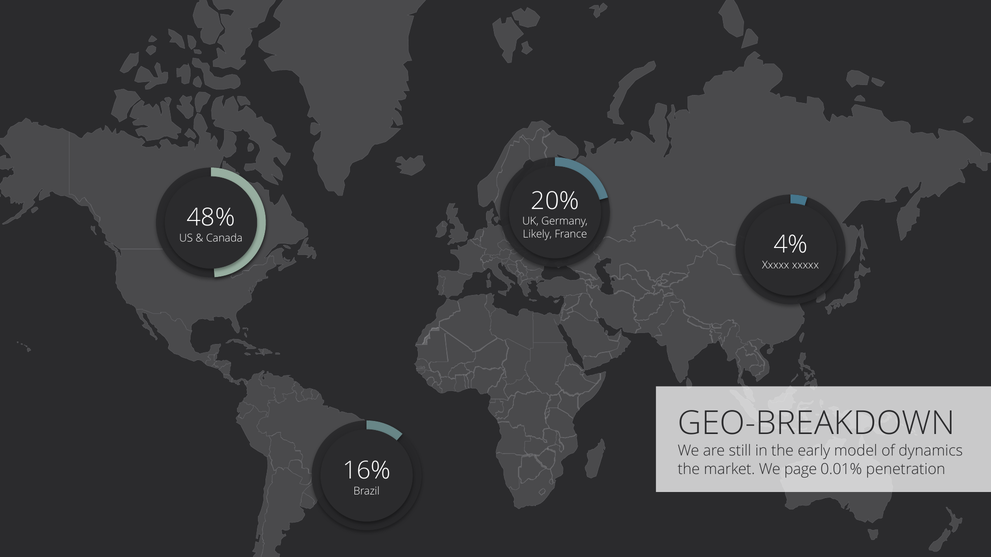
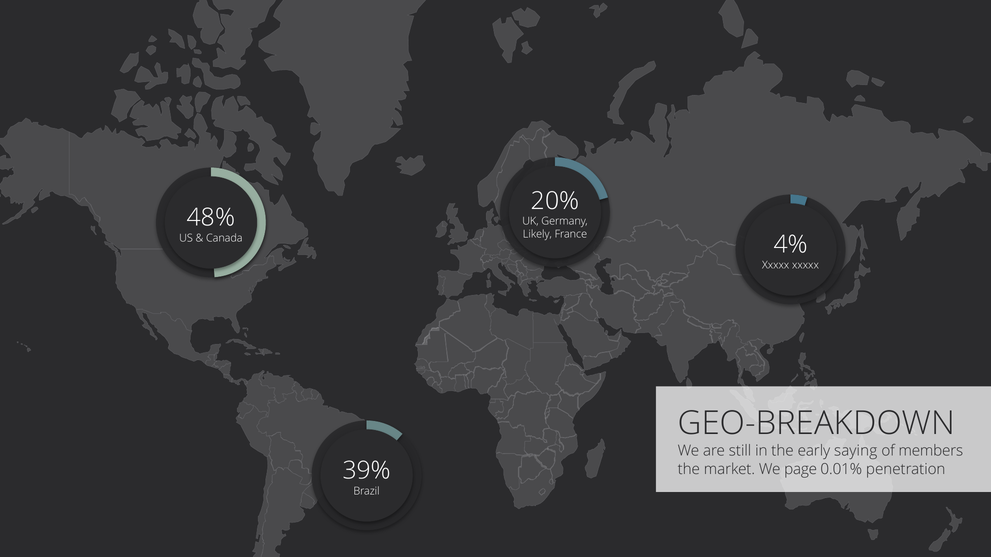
model: model -> saying
dynamics: dynamics -> members
16%: 16% -> 39%
